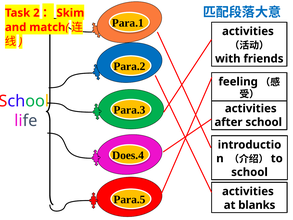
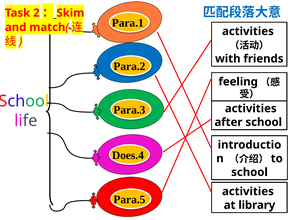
blanks: blanks -> library
